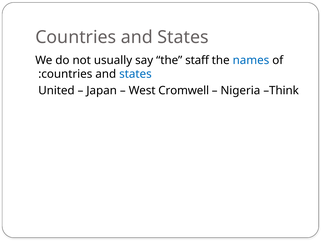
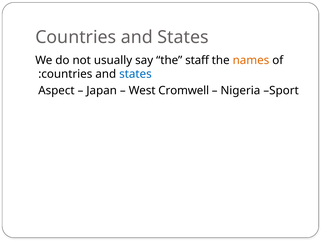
names colour: blue -> orange
United: United -> Aspect
Think: Think -> Sport
